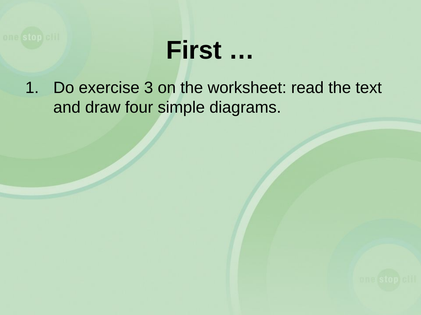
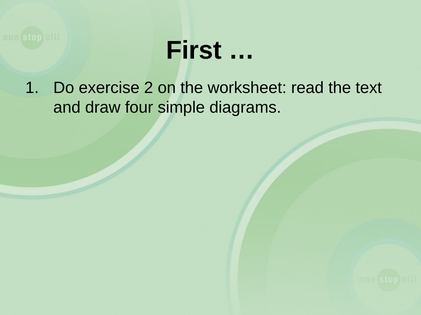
3: 3 -> 2
